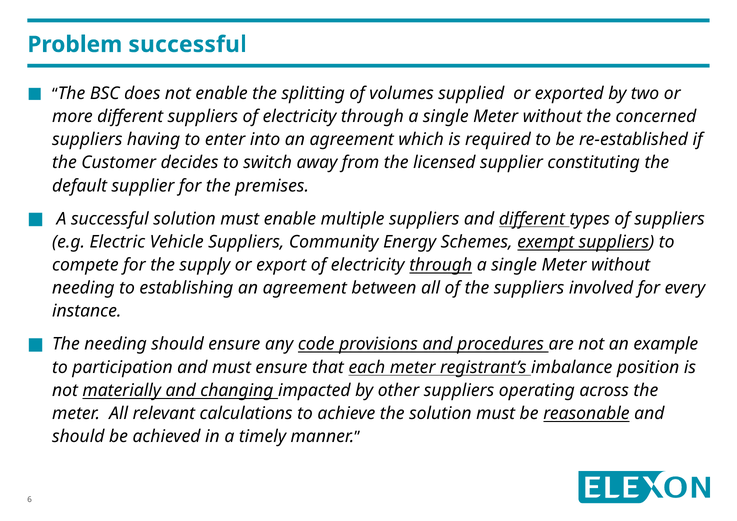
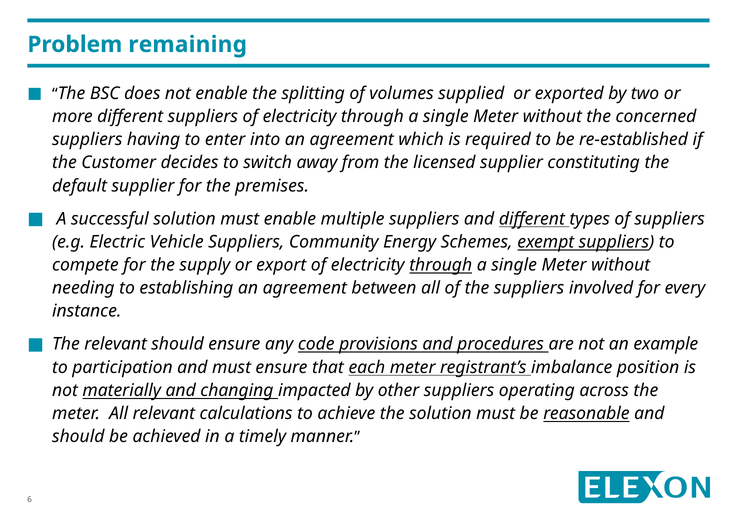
Problem successful: successful -> remaining
The needing: needing -> relevant
